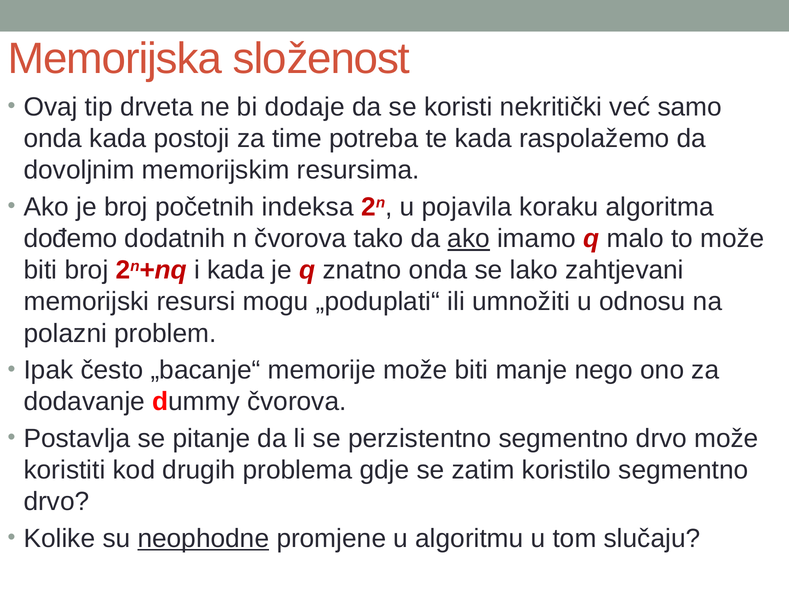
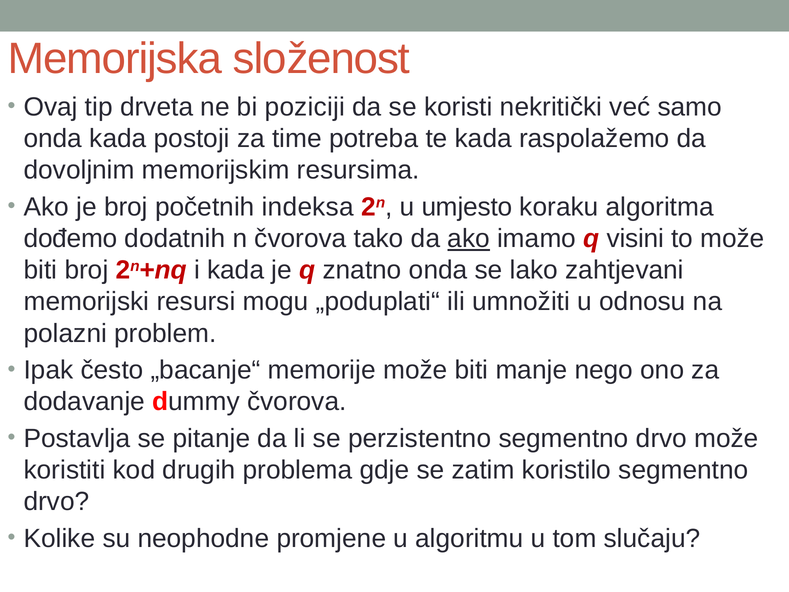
dodaje: dodaje -> poziciji
pojavila: pojavila -> umjesto
malo: malo -> visini
neophodne underline: present -> none
